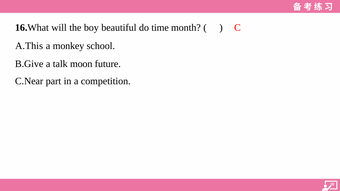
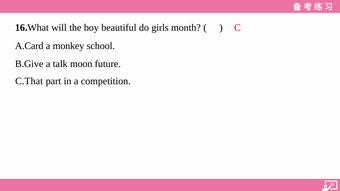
time: time -> girls
A.This: A.This -> A.Card
C.Near: C.Near -> C.That
